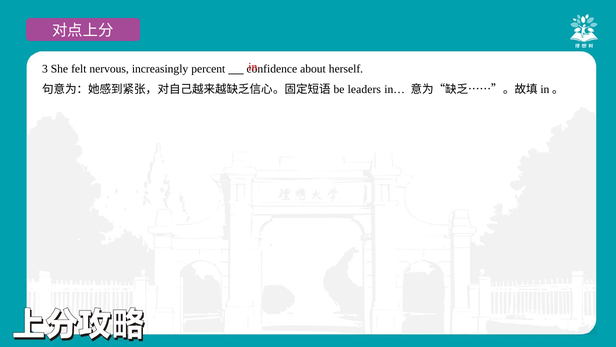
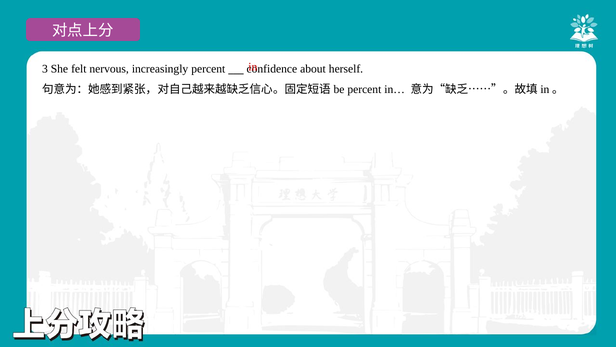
leaders at (364, 89): leaders -> percent
